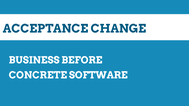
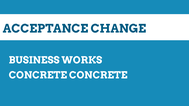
BEFORE: BEFORE -> WORKS
CONCRETE SOFTWARE: SOFTWARE -> CONCRETE
